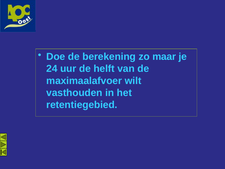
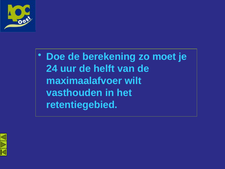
maar: maar -> moet
